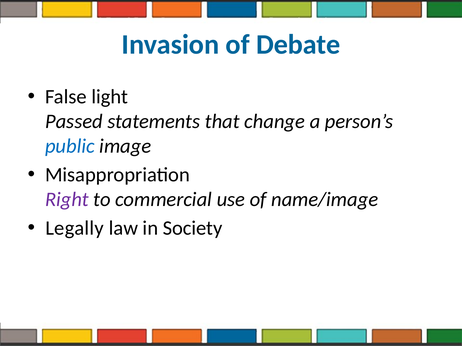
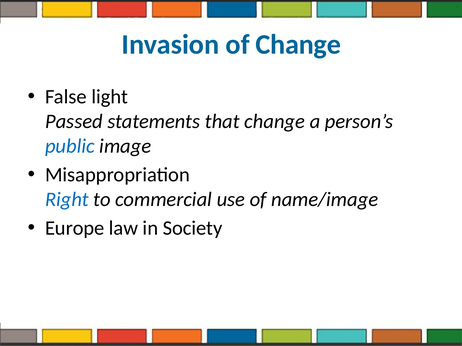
of Debate: Debate -> Change
Right colour: purple -> blue
Legally: Legally -> Europe
